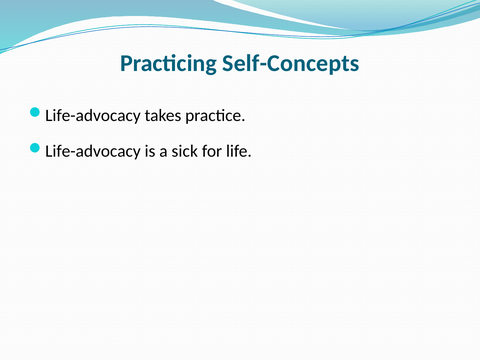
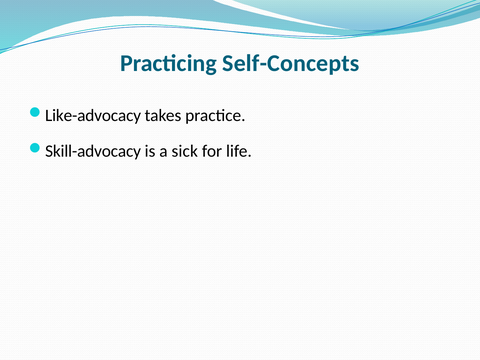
Life-advocacy at (93, 116): Life-advocacy -> Like-advocacy
Life-advocacy at (93, 151): Life-advocacy -> Skill-advocacy
